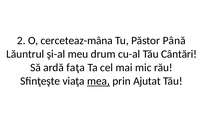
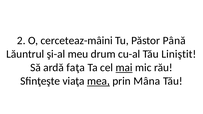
cerceteaz-mâna: cerceteaz-mâna -> cerceteaz-mâini
Cântări: Cântări -> Liniştit
mai underline: none -> present
Ajutat: Ajutat -> Mâna
